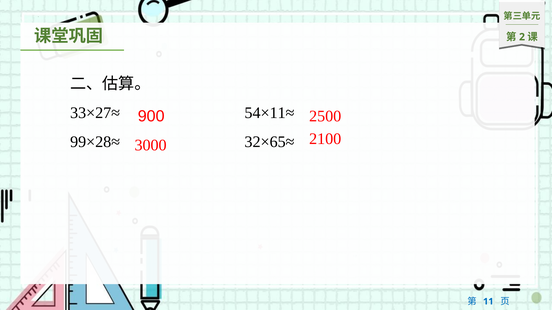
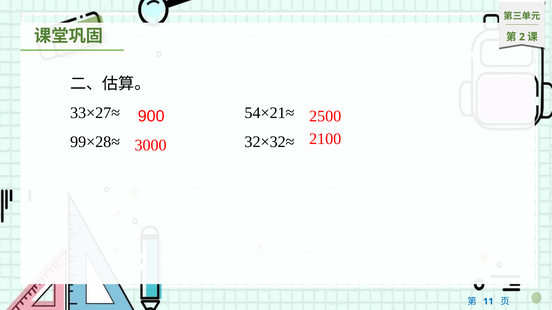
54×11≈: 54×11≈ -> 54×21≈
32×65≈: 32×65≈ -> 32×32≈
